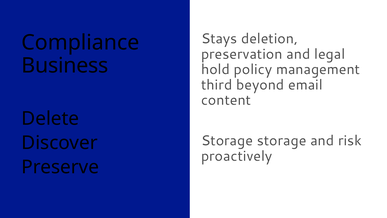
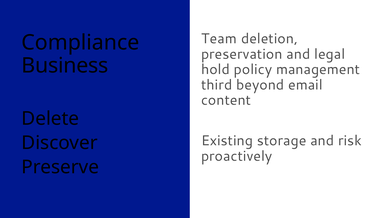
Stays: Stays -> Team
Storage at (227, 141): Storage -> Existing
